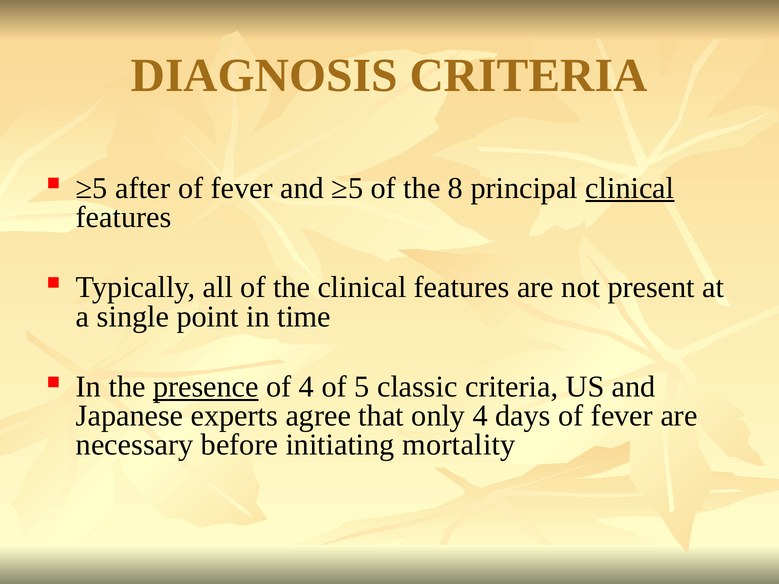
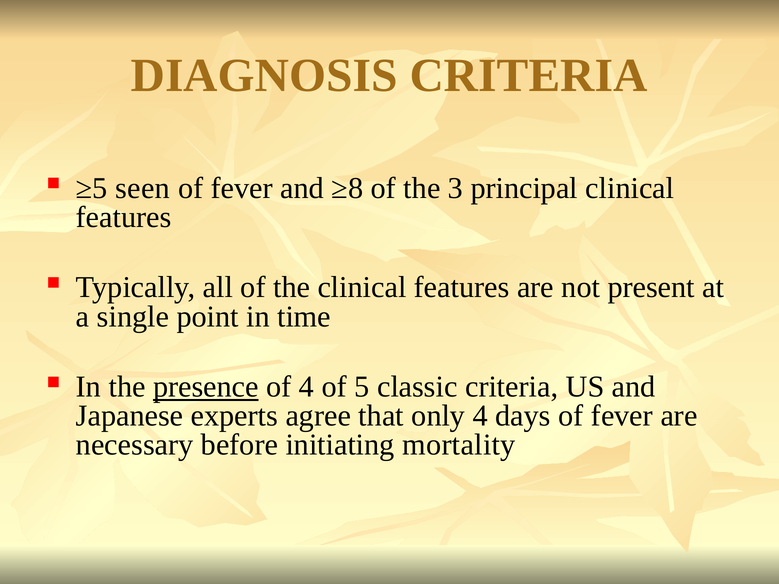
after: after -> seen
and ≥5: ≥5 -> ≥8
8: 8 -> 3
clinical at (630, 188) underline: present -> none
